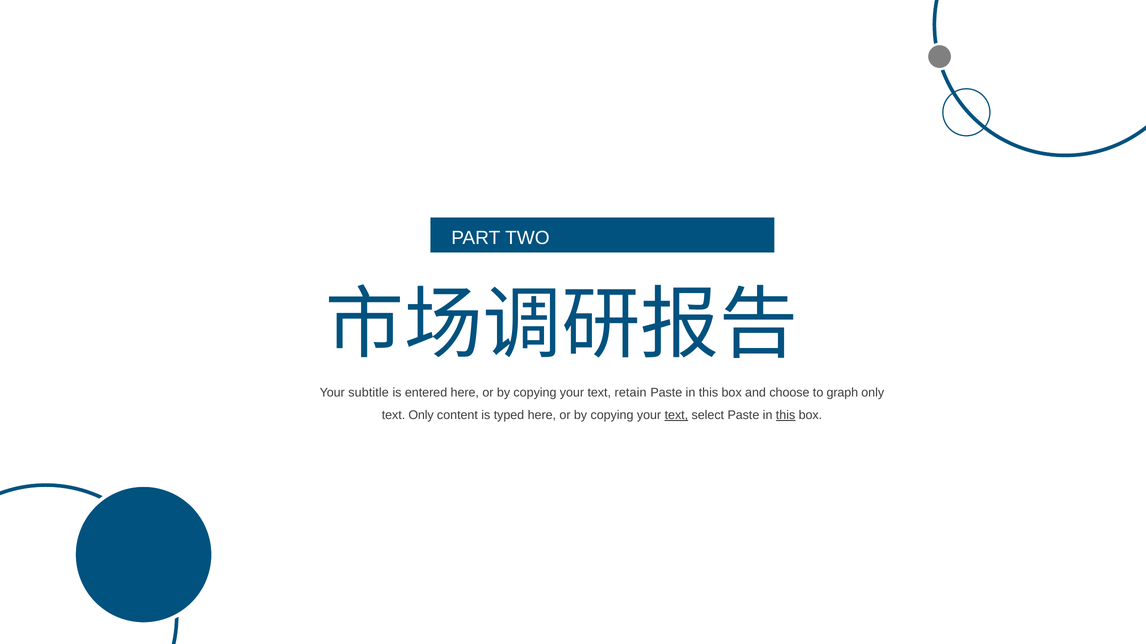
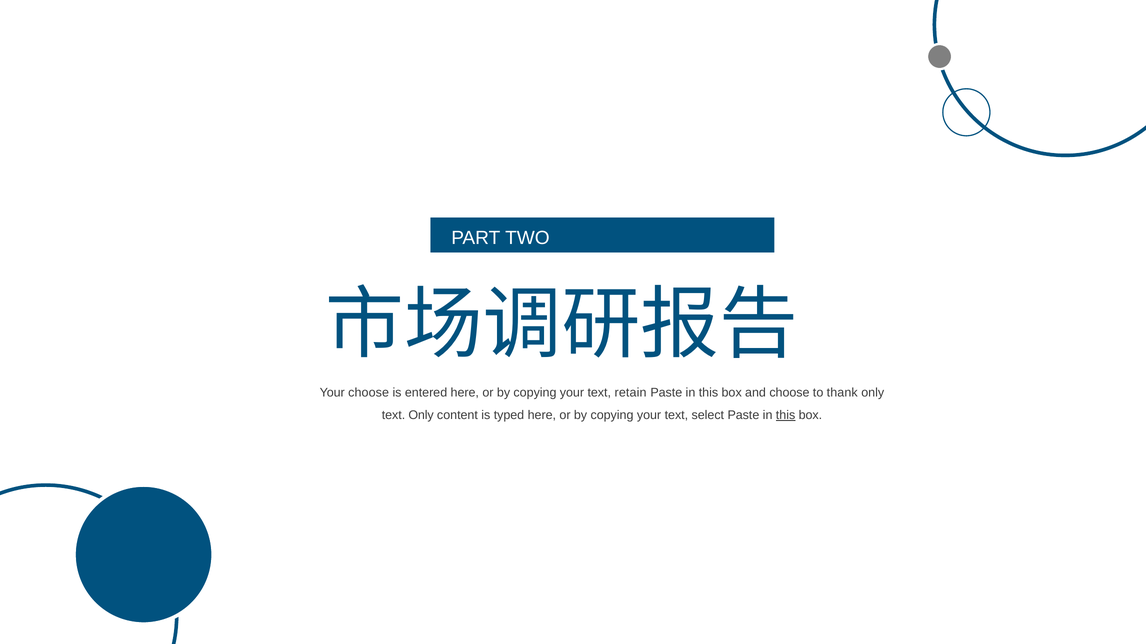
Your subtitle: subtitle -> choose
graph: graph -> thank
text at (676, 415) underline: present -> none
